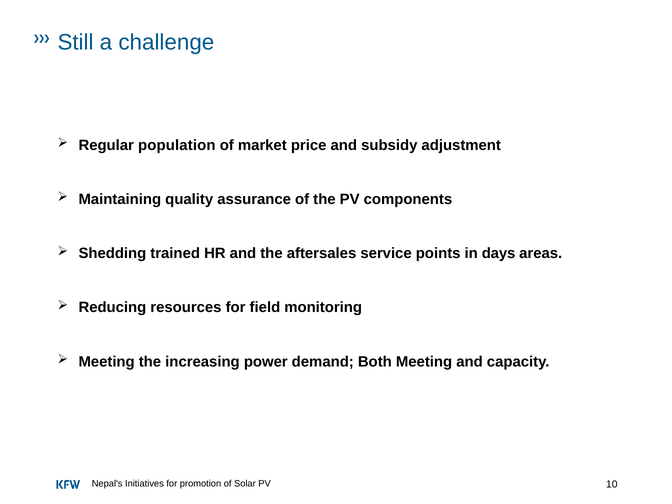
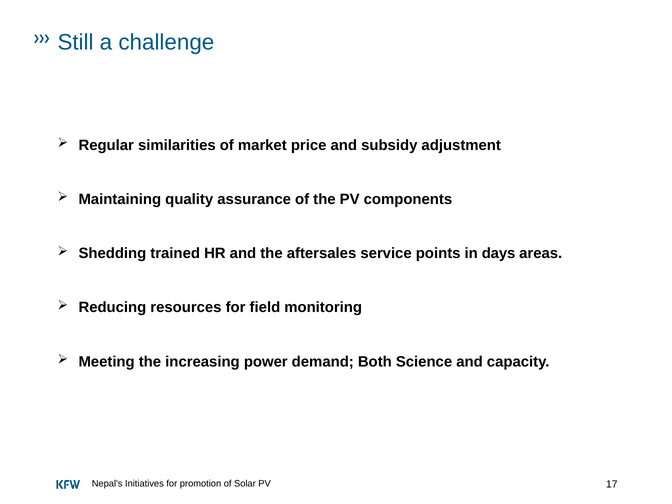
population: population -> similarities
Both Meeting: Meeting -> Science
10: 10 -> 17
